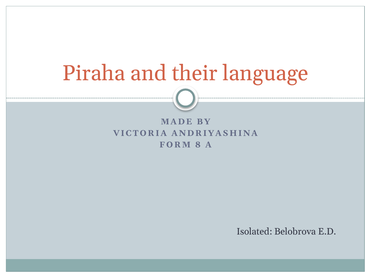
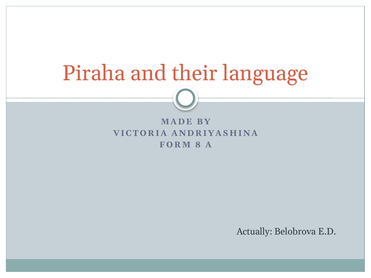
Isolated: Isolated -> Actually
